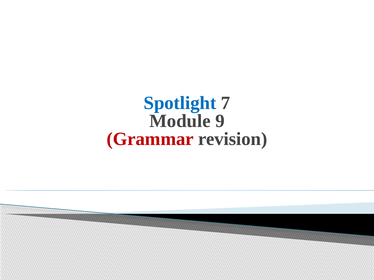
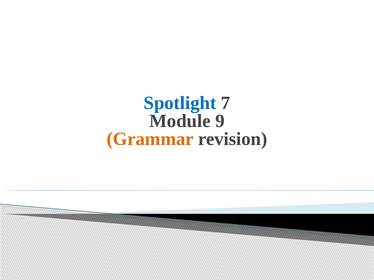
Grammar colour: red -> orange
